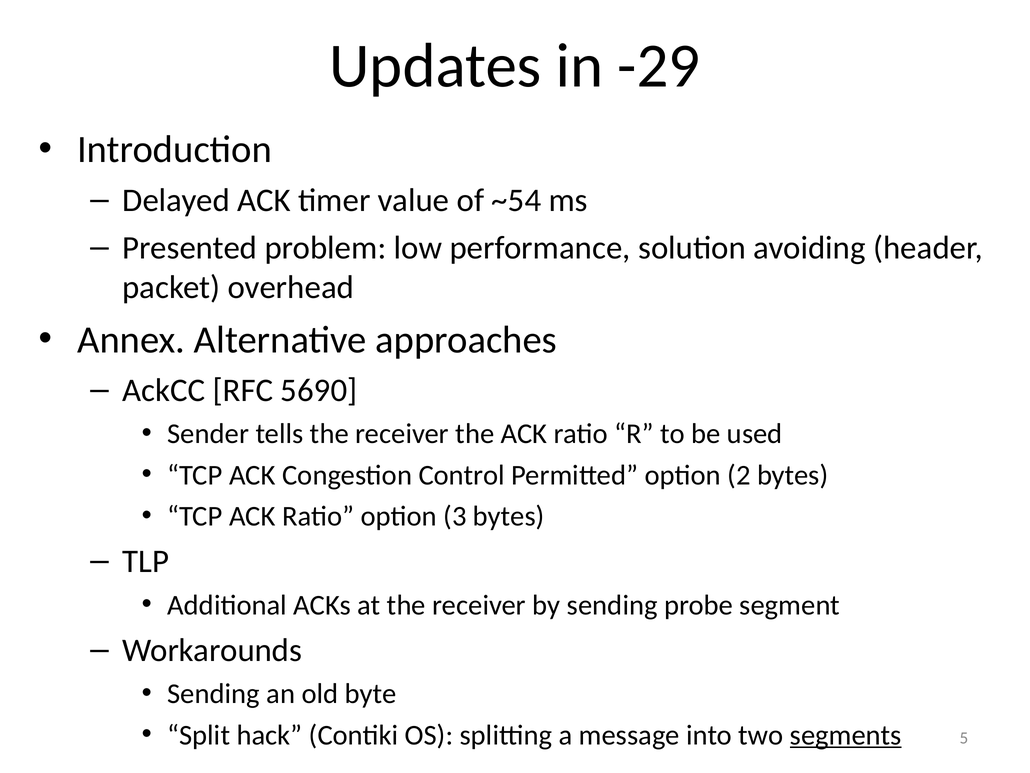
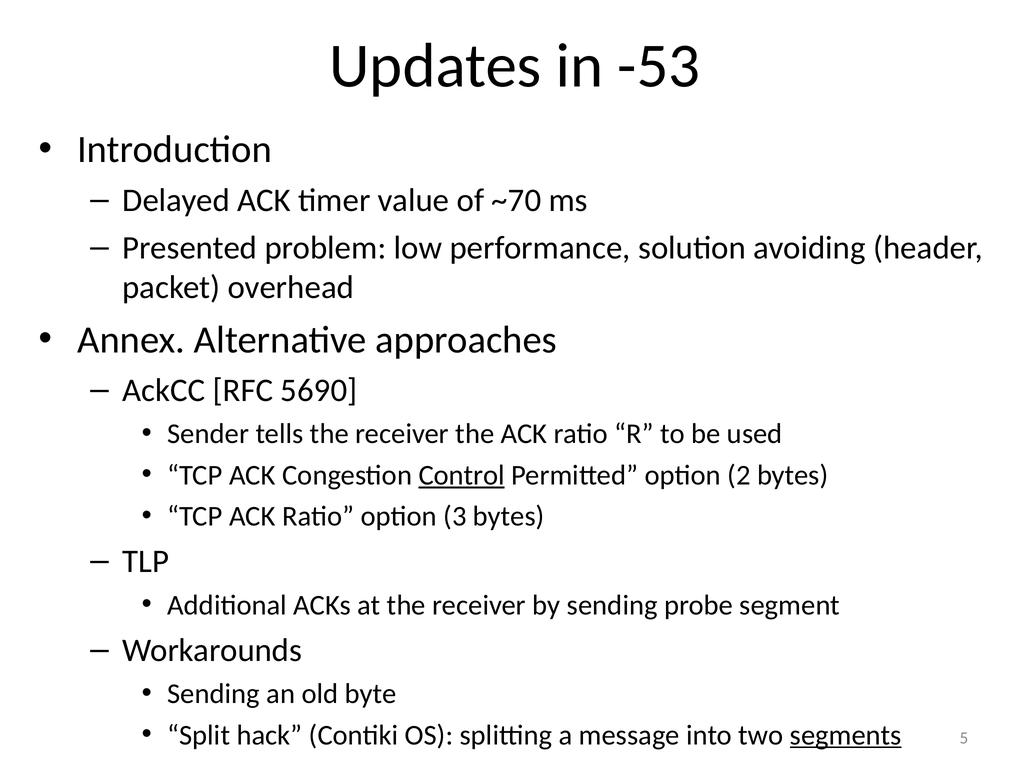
-29: -29 -> -53
~54: ~54 -> ~70
Control underline: none -> present
